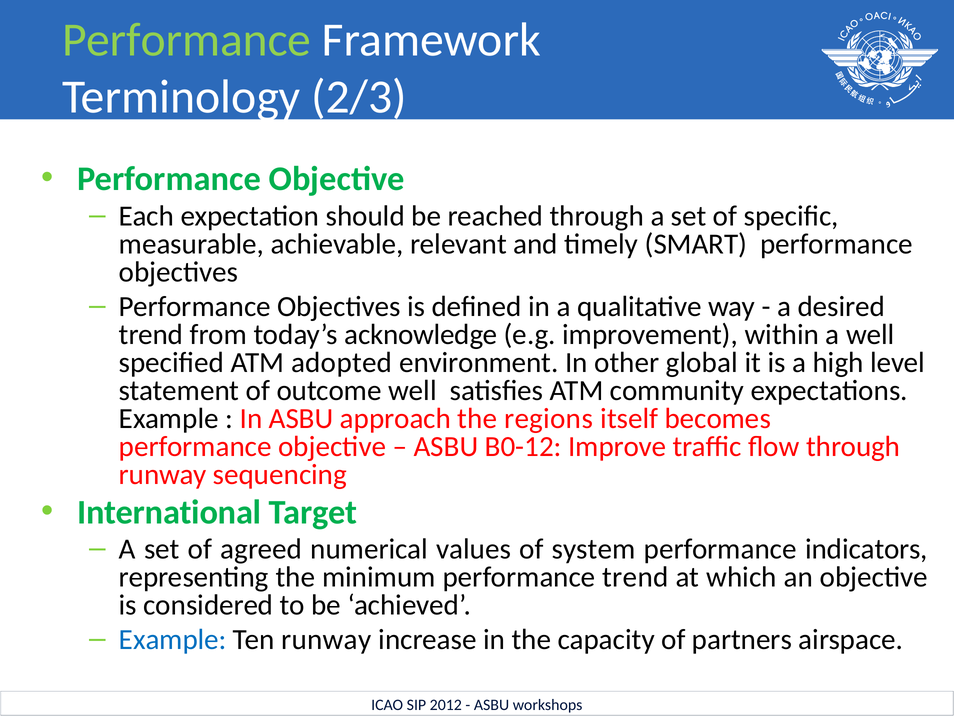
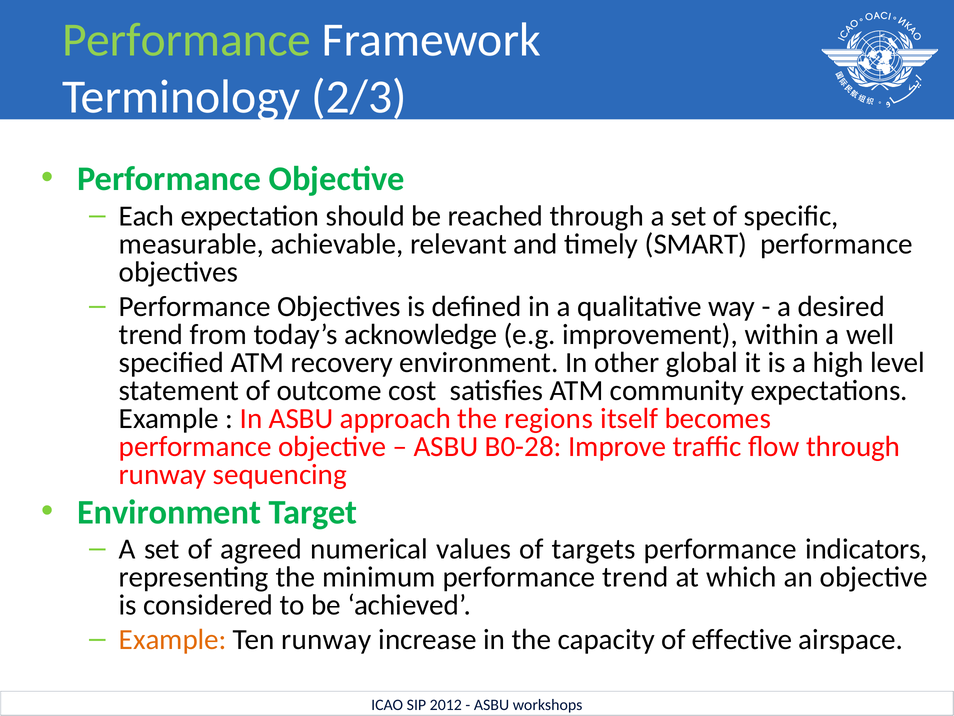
adopted: adopted -> recovery
outcome well: well -> cost
B0-12: B0-12 -> B0-28
International at (169, 512): International -> Environment
system: system -> targets
Example at (173, 639) colour: blue -> orange
partners: partners -> effective
